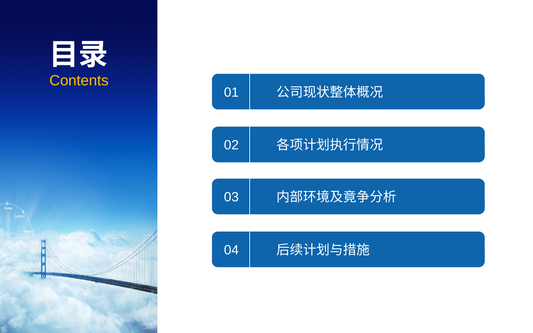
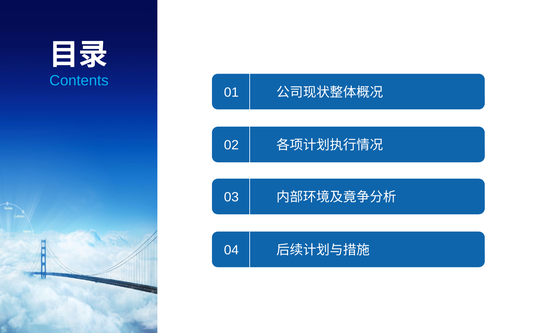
Contents colour: yellow -> light blue
